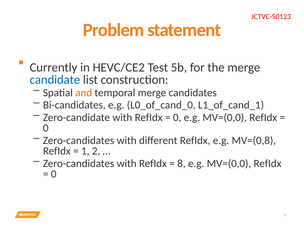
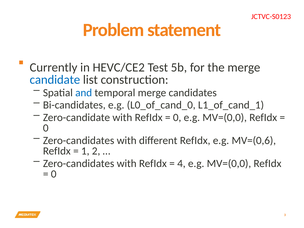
and colour: orange -> blue
MV=(0,8: MV=(0,8 -> MV=(0,6
8: 8 -> 4
